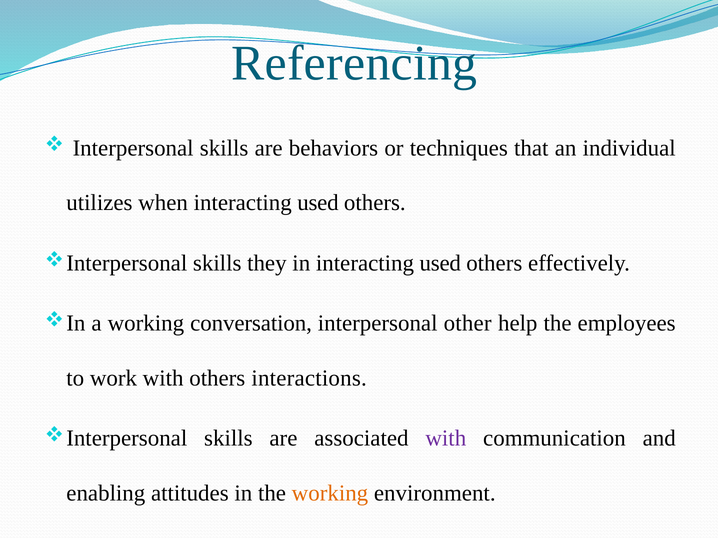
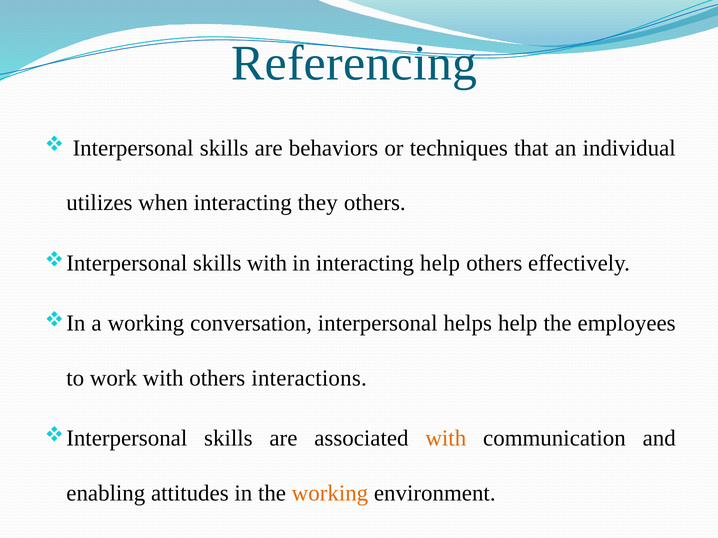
when interacting used: used -> they
skills they: they -> with
in interacting used: used -> help
other: other -> helps
with at (446, 439) colour: purple -> orange
